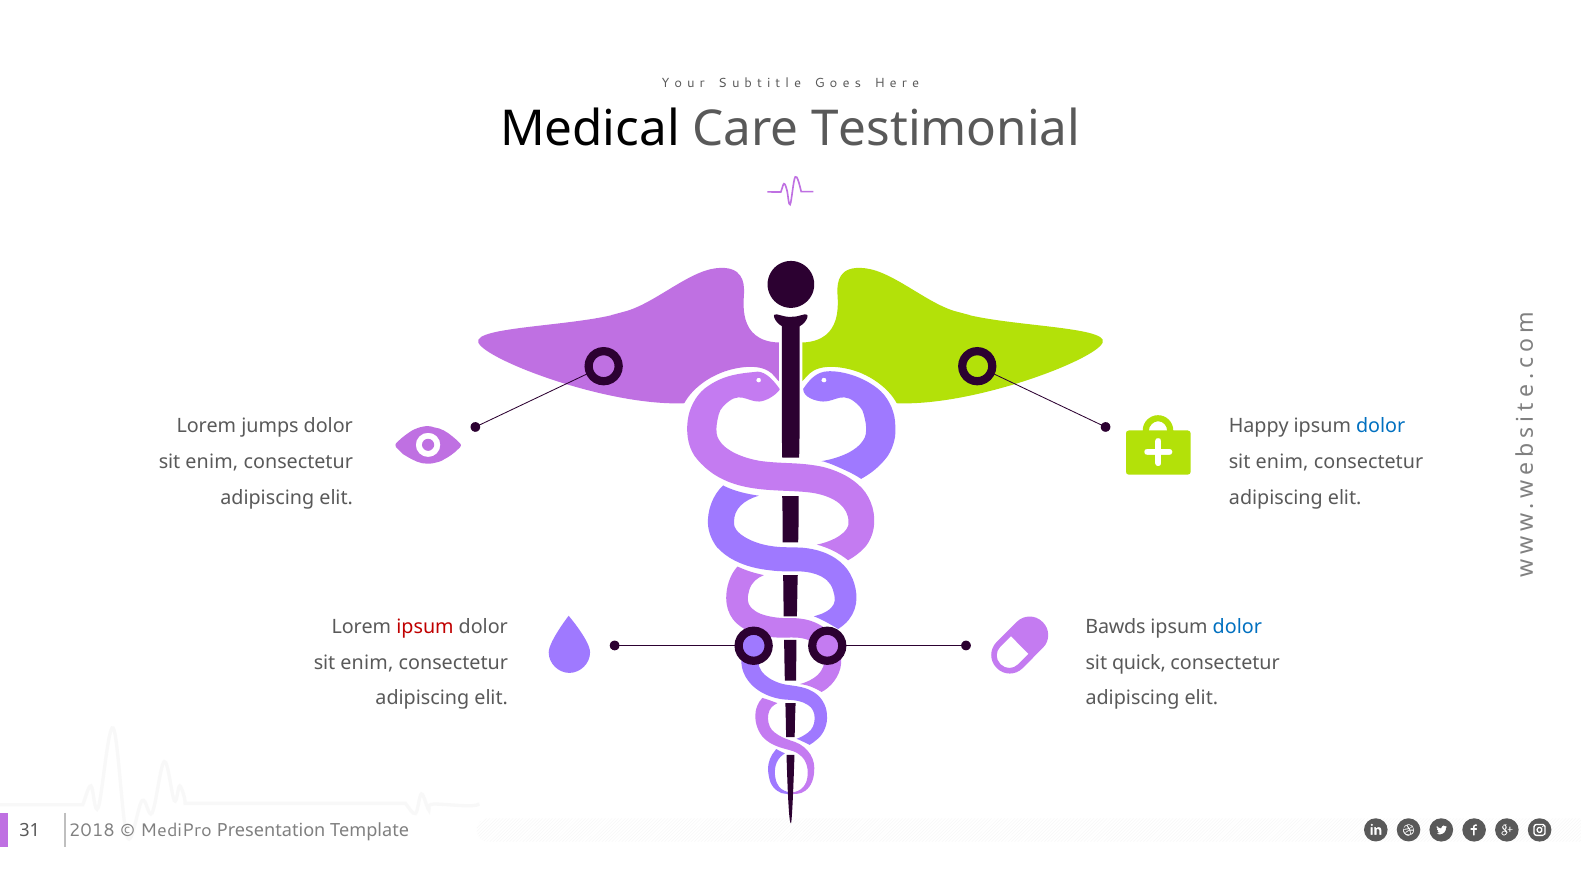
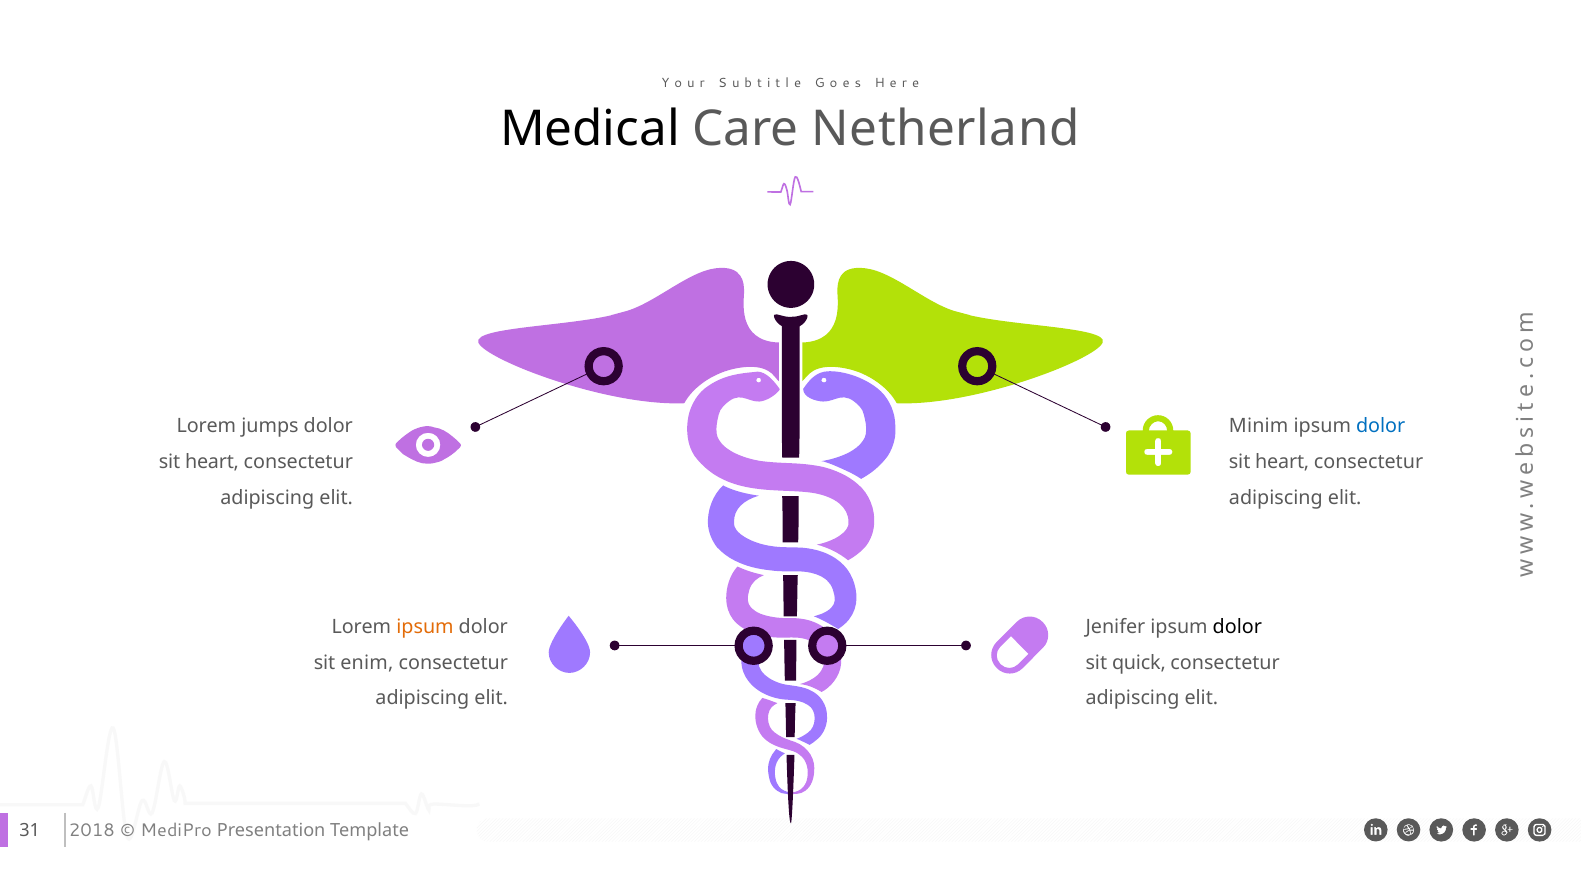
Testimonial: Testimonial -> Netherland
Happy: Happy -> Minim
enim at (212, 462): enim -> heart
enim at (1282, 462): enim -> heart
ipsum at (425, 627) colour: red -> orange
Bawds: Bawds -> Jenifer
dolor at (1237, 627) colour: blue -> black
